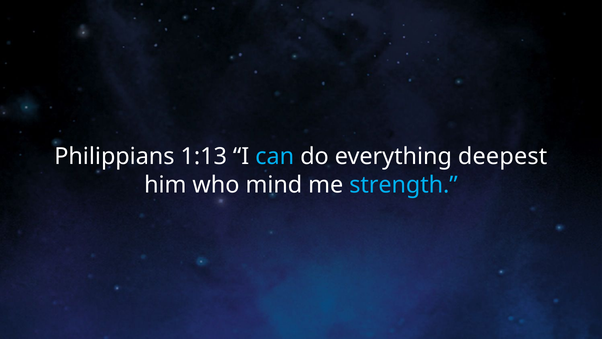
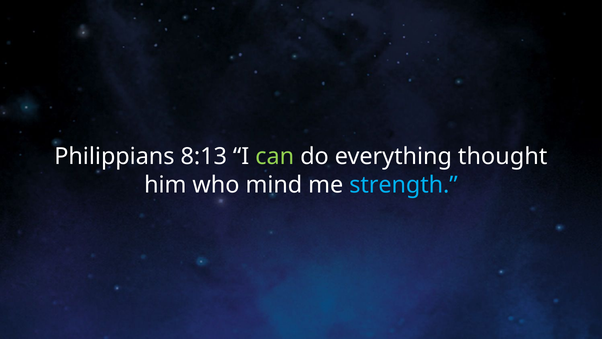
1:13: 1:13 -> 8:13
can colour: light blue -> light green
deepest: deepest -> thought
